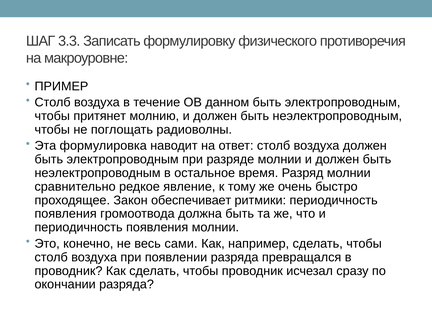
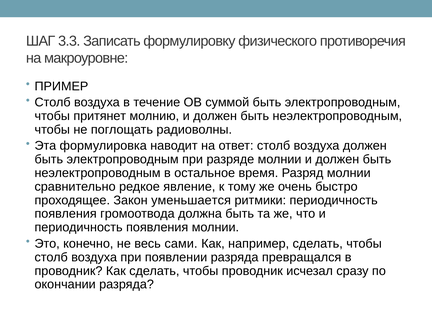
данном: данном -> суммой
обеспечивает: обеспечивает -> уменьшается
